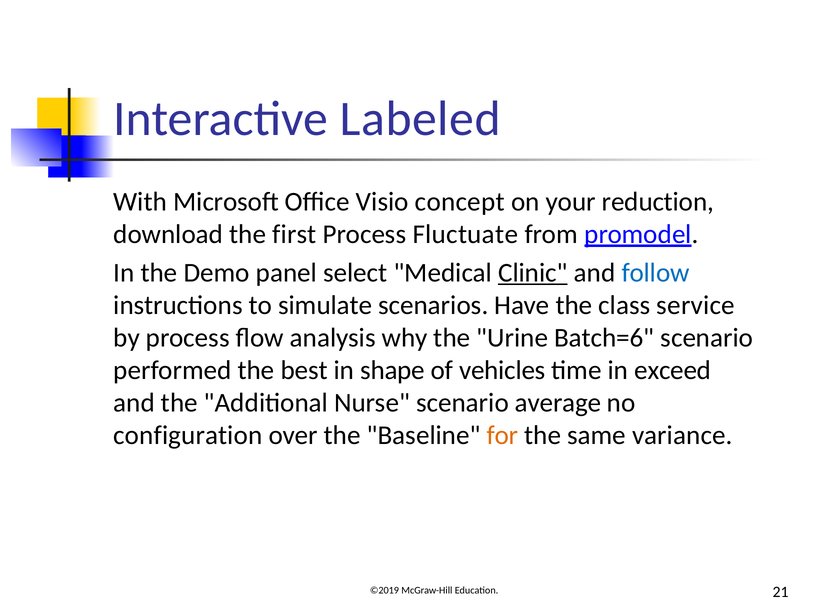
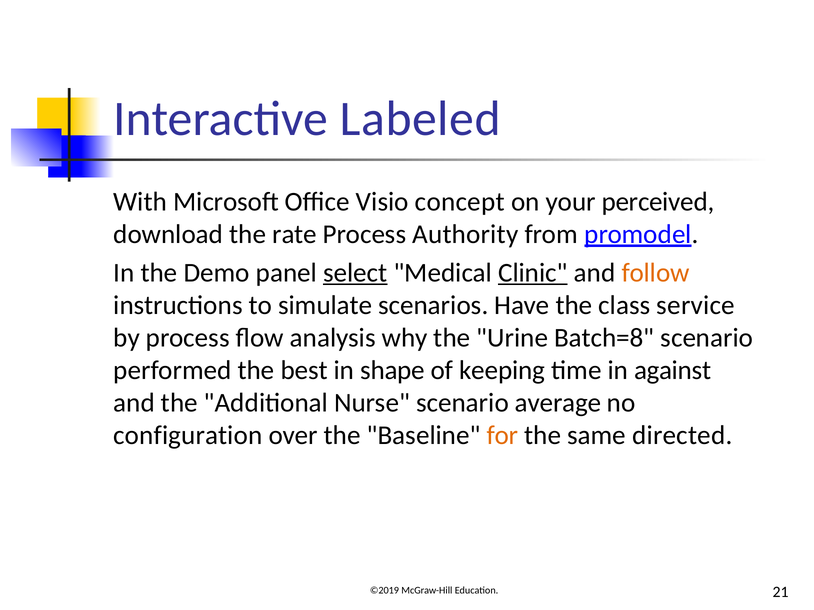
reduction: reduction -> perceived
first: first -> rate
Fluctuate: Fluctuate -> Authority
select underline: none -> present
follow colour: blue -> orange
Batch=6: Batch=6 -> Batch=8
vehicles: vehicles -> keeping
exceed: exceed -> against
variance: variance -> directed
